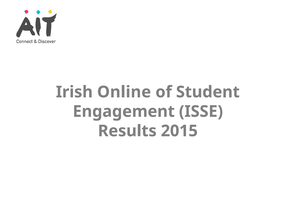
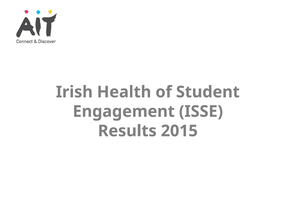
Online: Online -> Health
